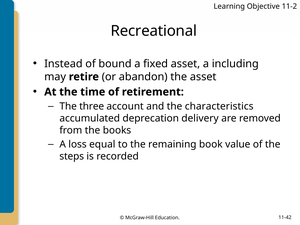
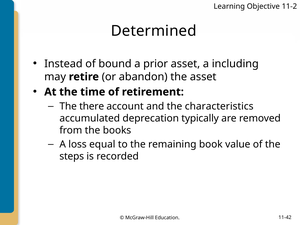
Recreational: Recreational -> Determined
fixed: fixed -> prior
three: three -> there
delivery: delivery -> typically
